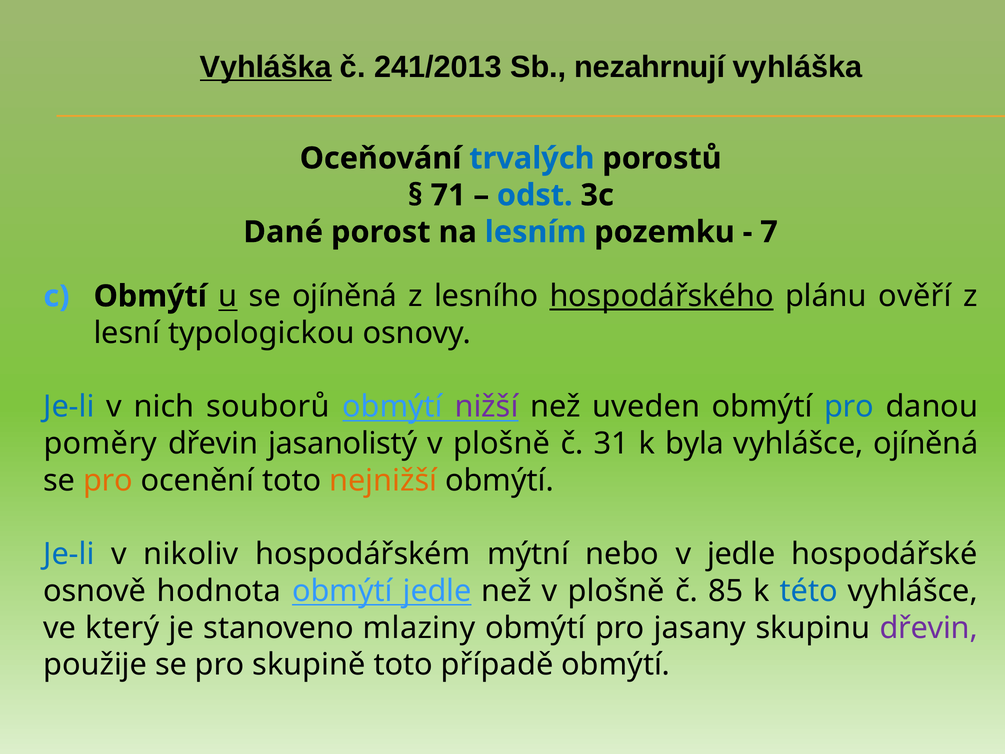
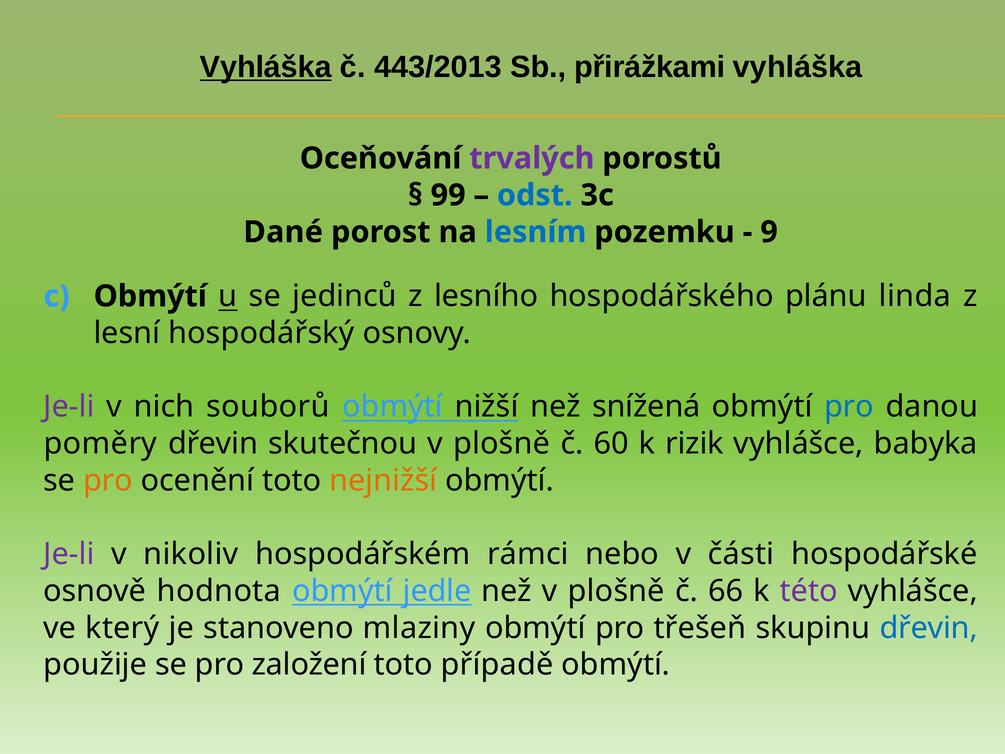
241/2013: 241/2013 -> 443/2013
nezahrnují: nezahrnují -> přirážkami
trvalých colour: blue -> purple
71: 71 -> 99
7: 7 -> 9
se ojíněná: ojíněná -> jedinců
hospodářského underline: present -> none
ověří: ověří -> linda
typologickou: typologickou -> hospodářský
Je-li at (69, 407) colour: blue -> purple
nižší colour: purple -> black
uveden: uveden -> snížená
jasanolistý: jasanolistý -> skutečnou
31: 31 -> 60
byla: byla -> rizik
vyhlášce ojíněná: ojíněná -> babyka
Je-li at (69, 554) colour: blue -> purple
mýtní: mýtní -> rámci
v jedle: jedle -> části
85: 85 -> 66
této colour: blue -> purple
jasany: jasany -> třešeň
dřevin at (929, 628) colour: purple -> blue
skupině: skupině -> založení
